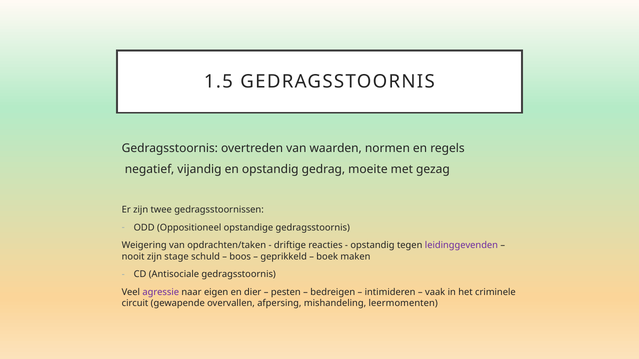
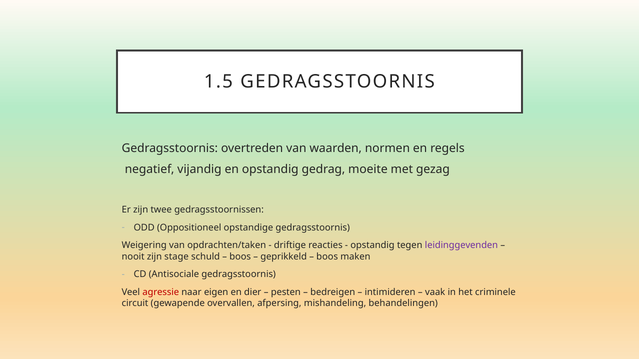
boek at (327, 257): boek -> boos
agressie colour: purple -> red
leermomenten: leermomenten -> behandelingen
